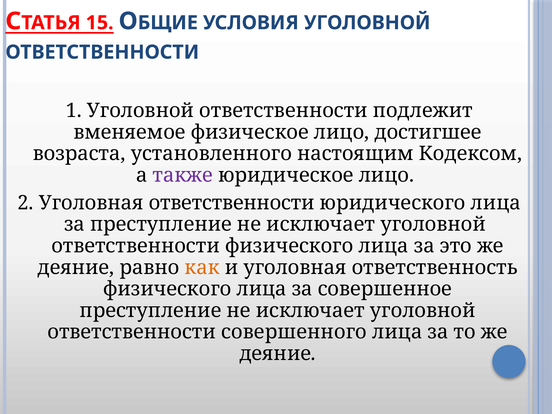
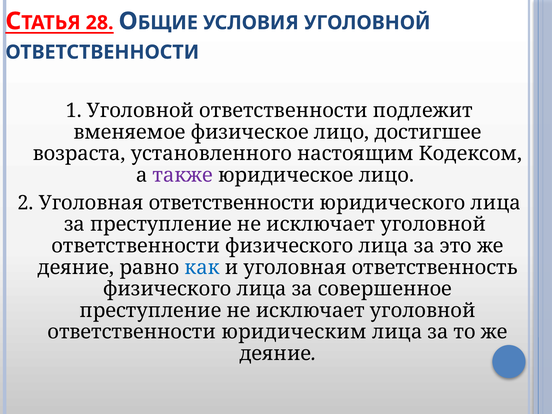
15: 15 -> 28
как colour: orange -> blue
совершенного: совершенного -> юридическим
